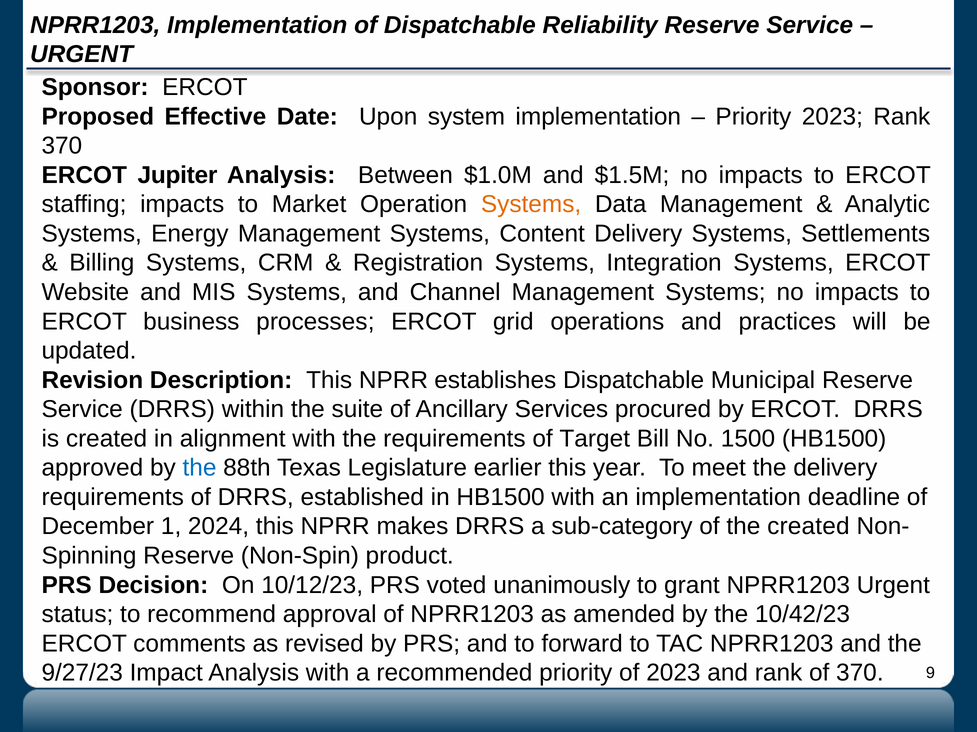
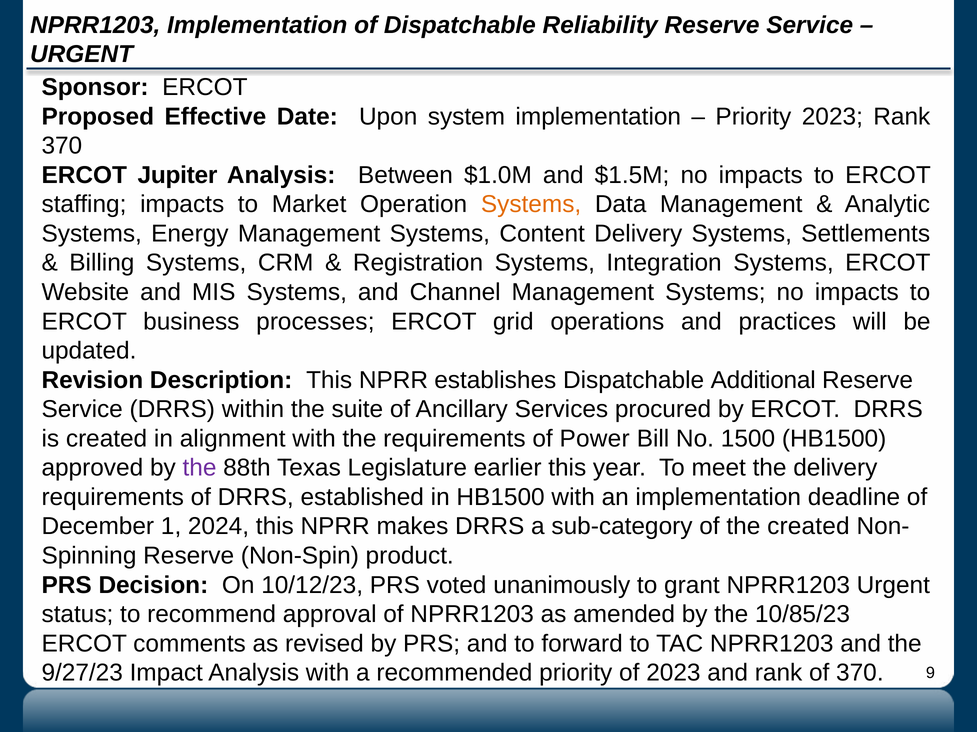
Municipal: Municipal -> Additional
Target: Target -> Power
the at (200, 468) colour: blue -> purple
10/42/23: 10/42/23 -> 10/85/23
